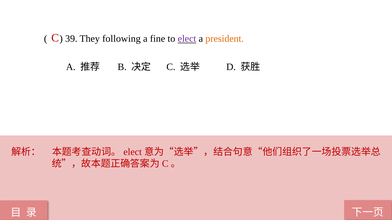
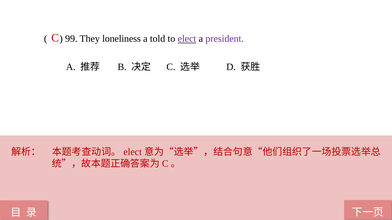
39: 39 -> 99
following: following -> loneliness
fine: fine -> told
president colour: orange -> purple
